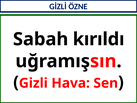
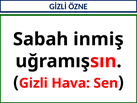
kırıldı: kırıldı -> inmiş
